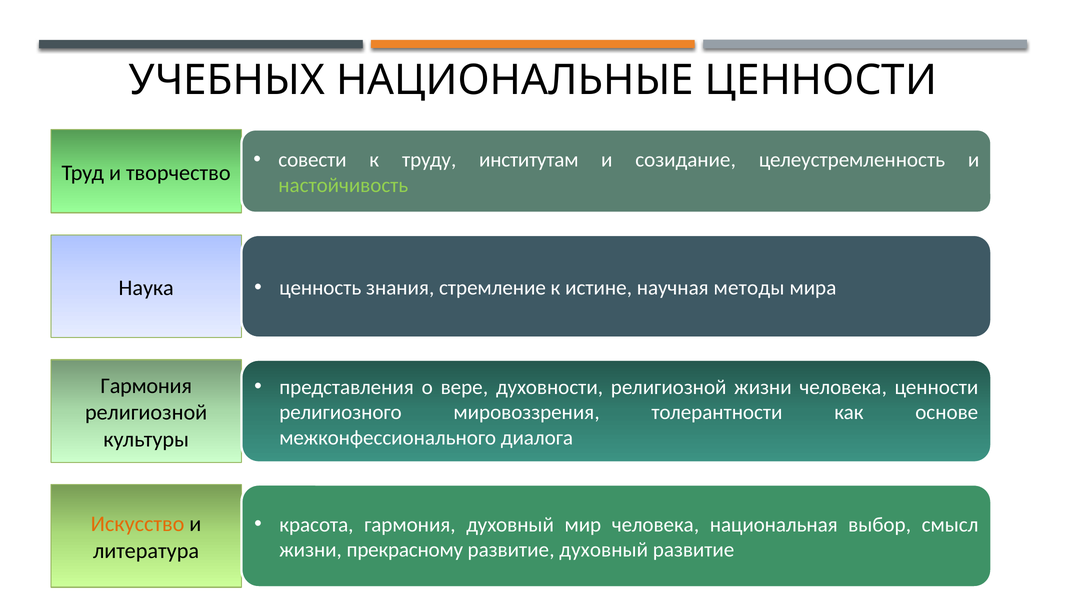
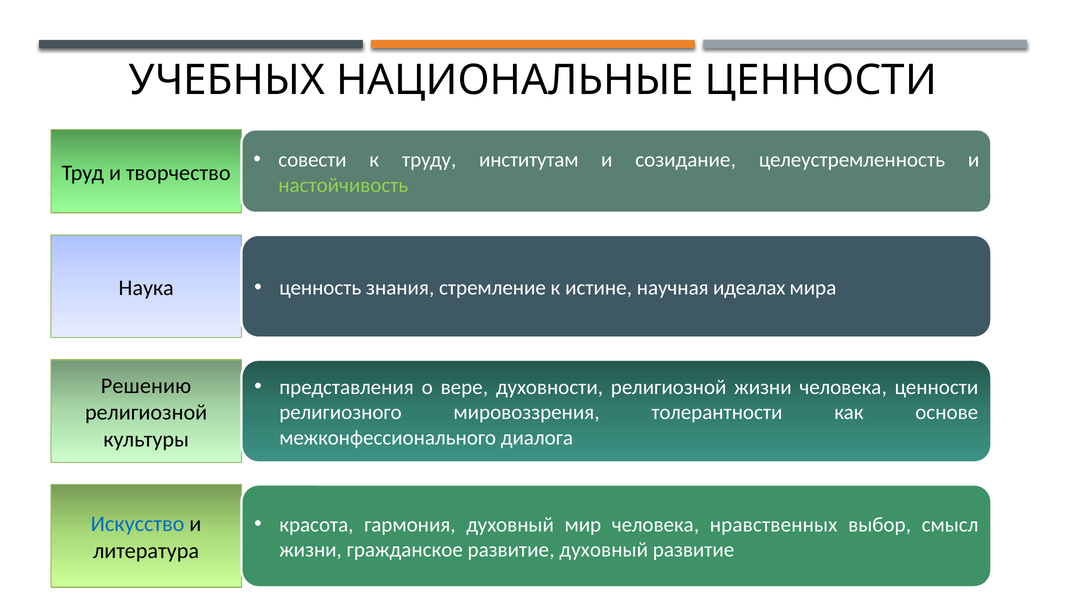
методы: методы -> идеалах
Гармония at (146, 386): Гармония -> Решению
национальная: национальная -> нравственных
Искусство colour: orange -> blue
прекрасному: прекрасному -> гражданское
